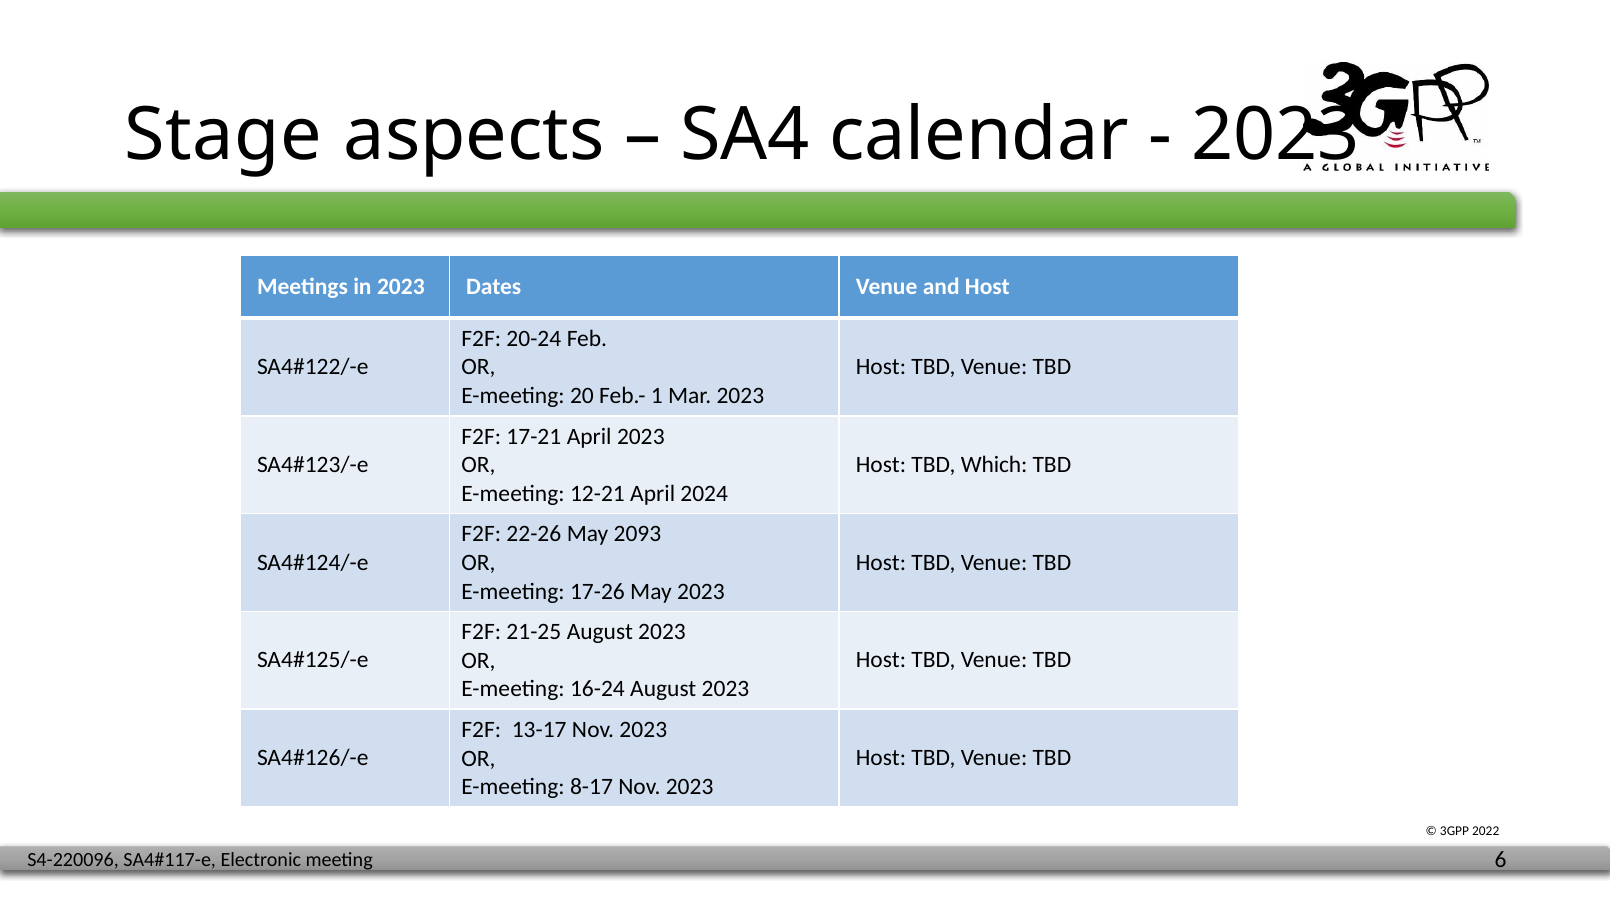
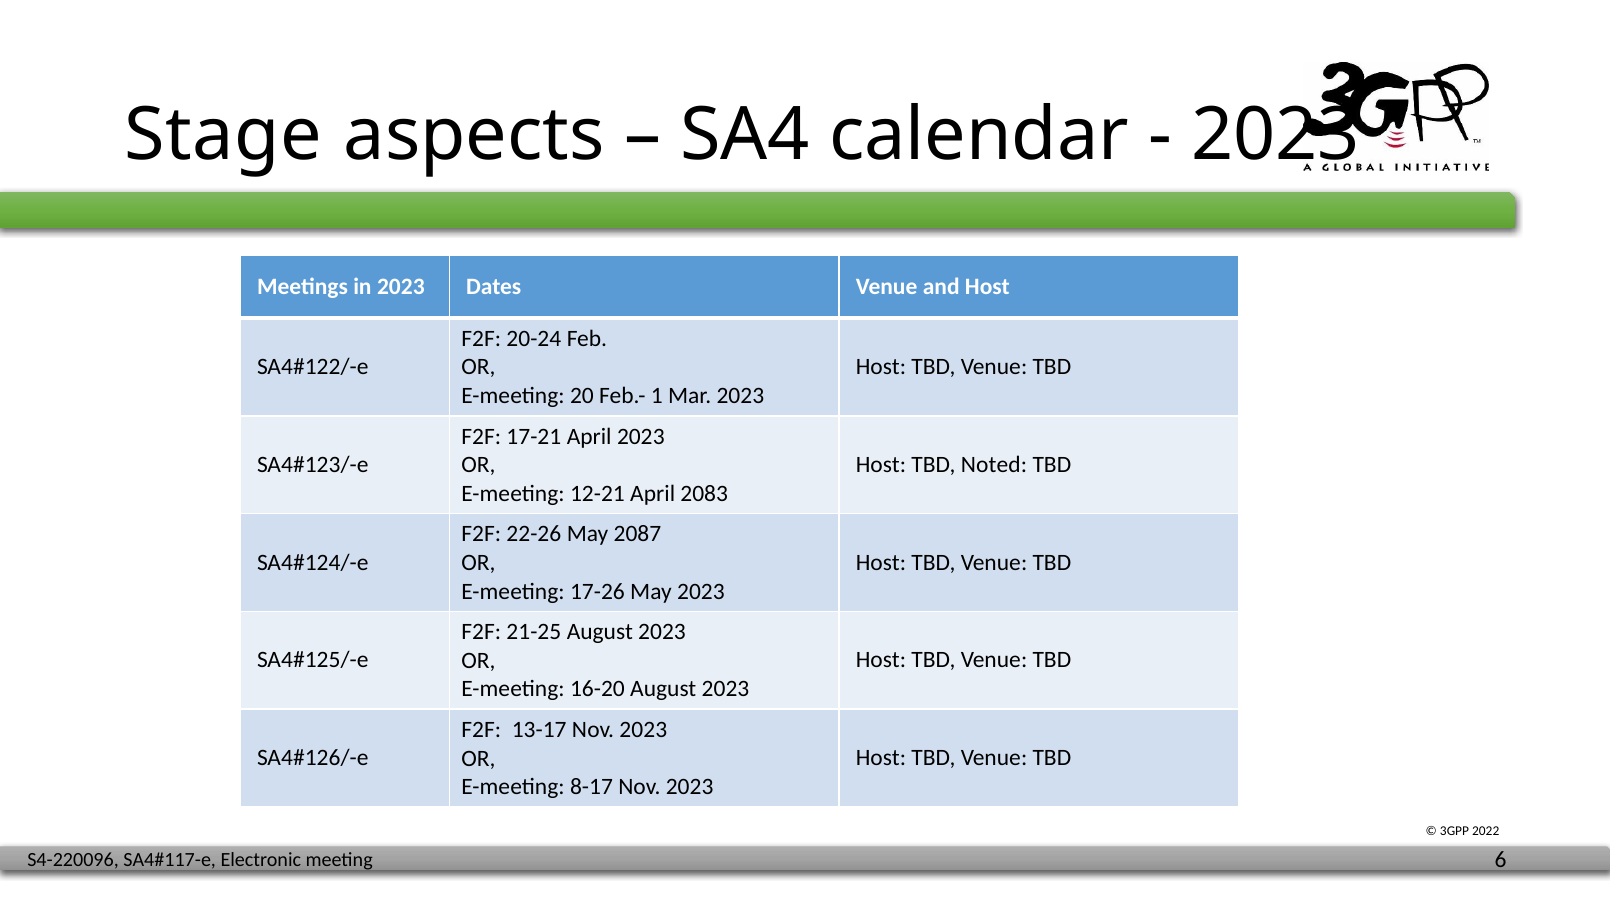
Which: Which -> Noted
2024: 2024 -> 2083
2093: 2093 -> 2087
16-24: 16-24 -> 16-20
